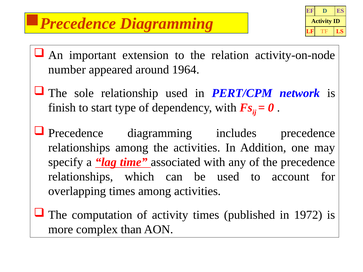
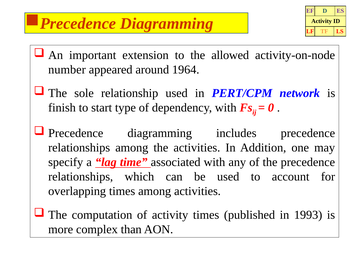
relation: relation -> allowed
1972: 1972 -> 1993
